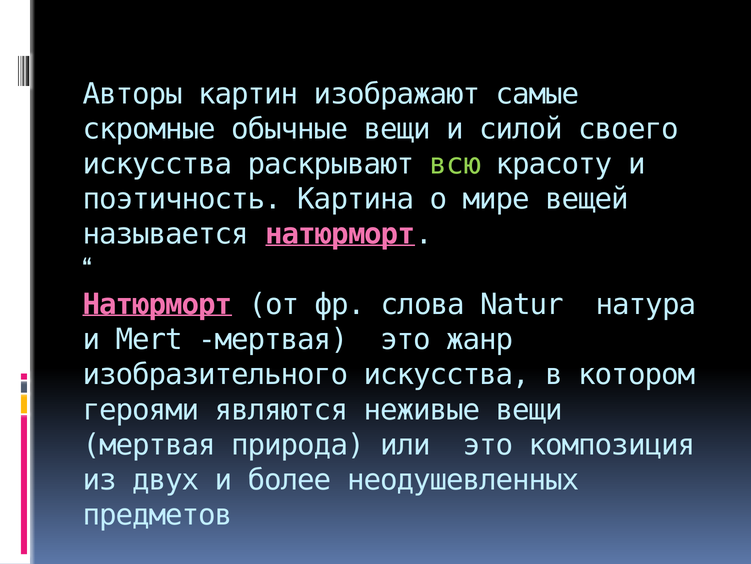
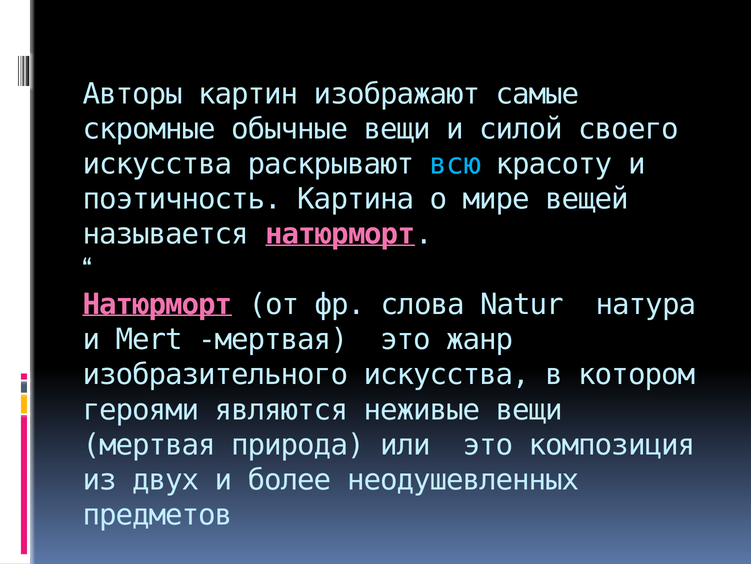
всю colour: light green -> light blue
